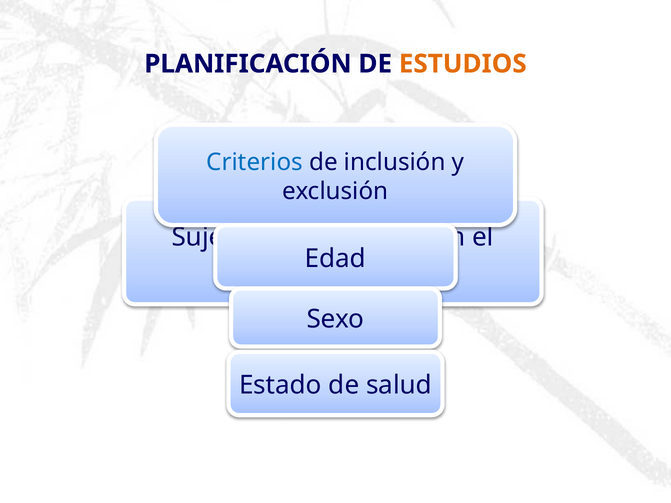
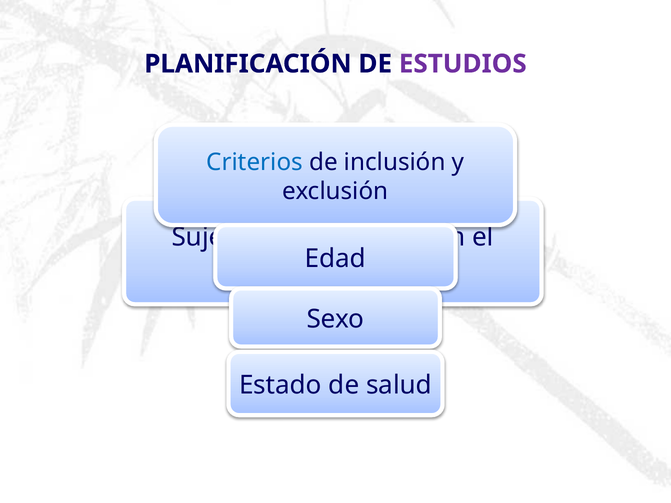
ESTUDIOS colour: orange -> purple
